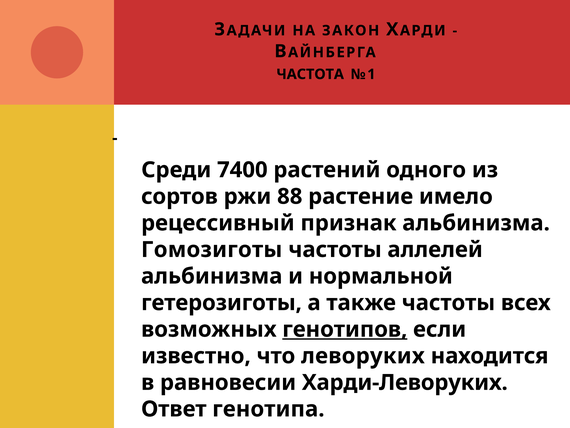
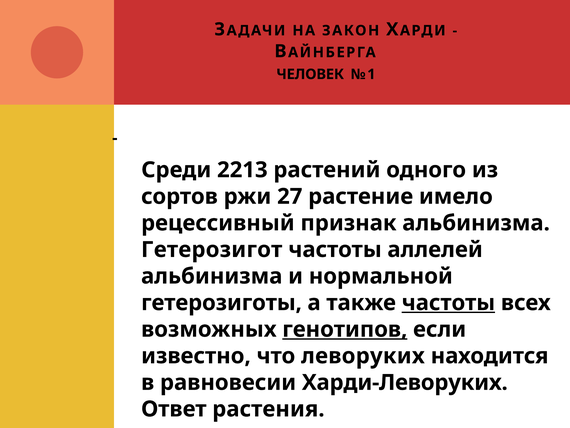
ЧАСТОТА: ЧАСТОТА -> ЧЕЛОВЕК
7400: 7400 -> 2213
88: 88 -> 27
Гомозиготы: Гомозиготы -> Гетерозигот
частоты at (448, 302) underline: none -> present
генотипа: генотипа -> растения
